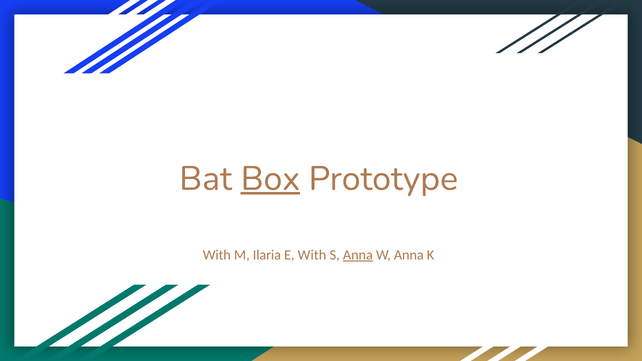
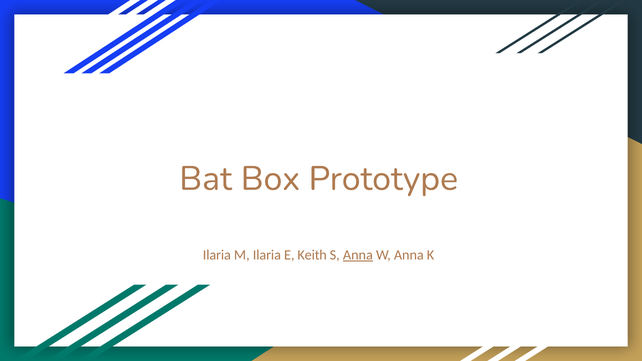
Box underline: present -> none
With at (217, 255): With -> Ilaria
E With: With -> Keith
